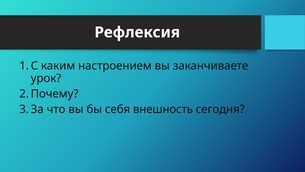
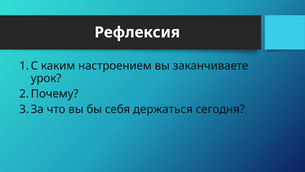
внешность: внешность -> держаться
